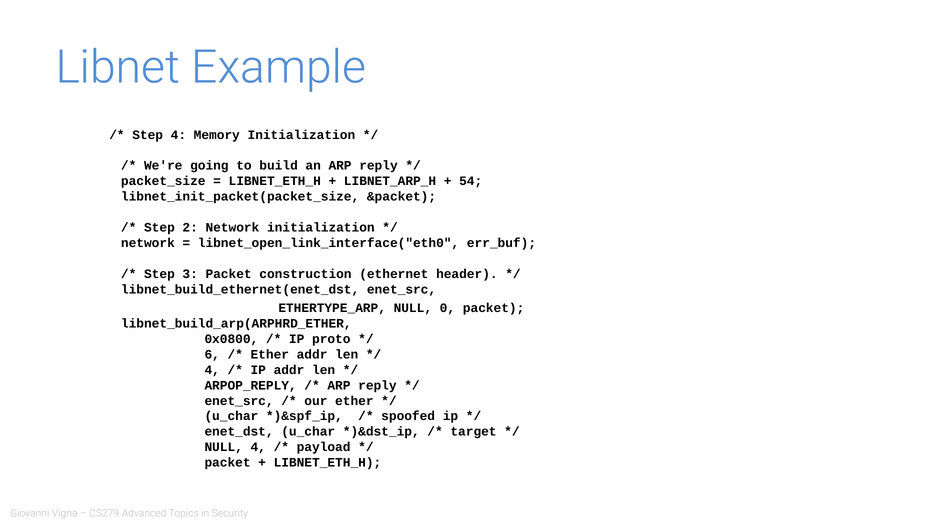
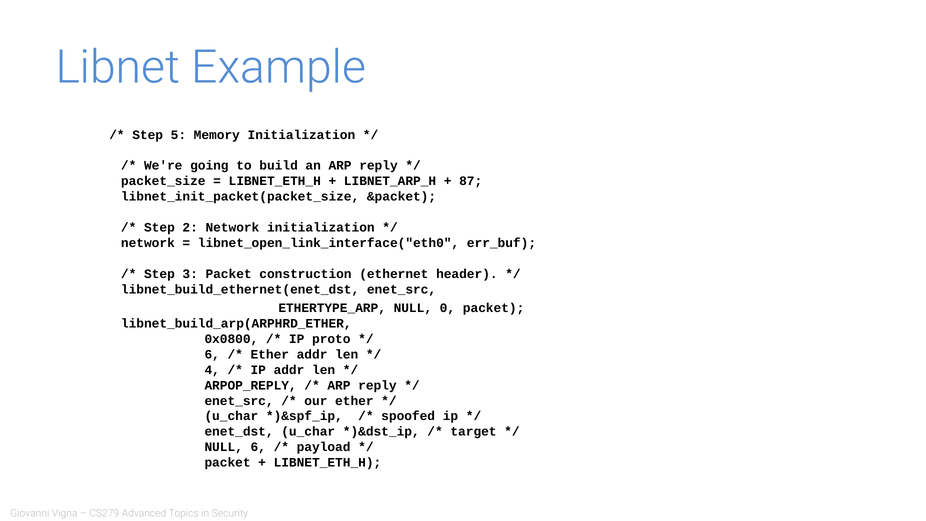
Step 4: 4 -> 5
54: 54 -> 87
NULL 4: 4 -> 6
